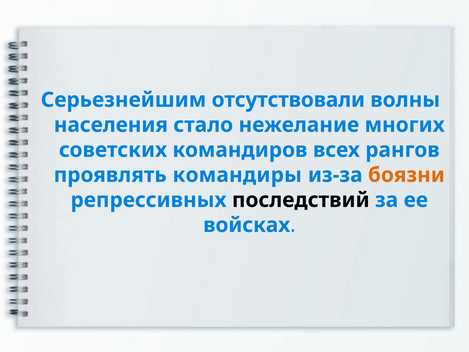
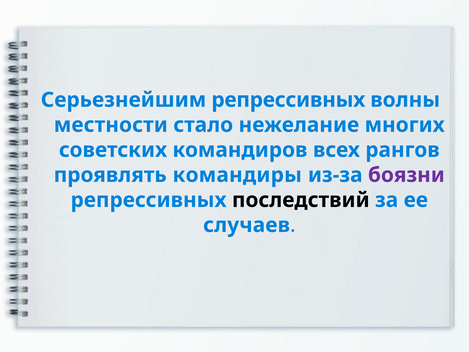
Серьезнейшим отсутствовали: отсутствовали -> репрессивных
населения: населения -> местности
боязни colour: orange -> purple
войсках: войсках -> случаев
